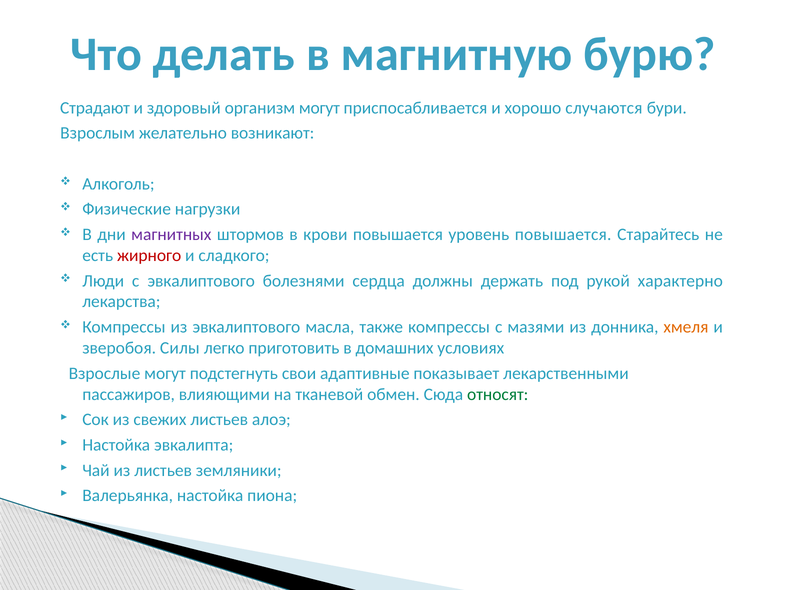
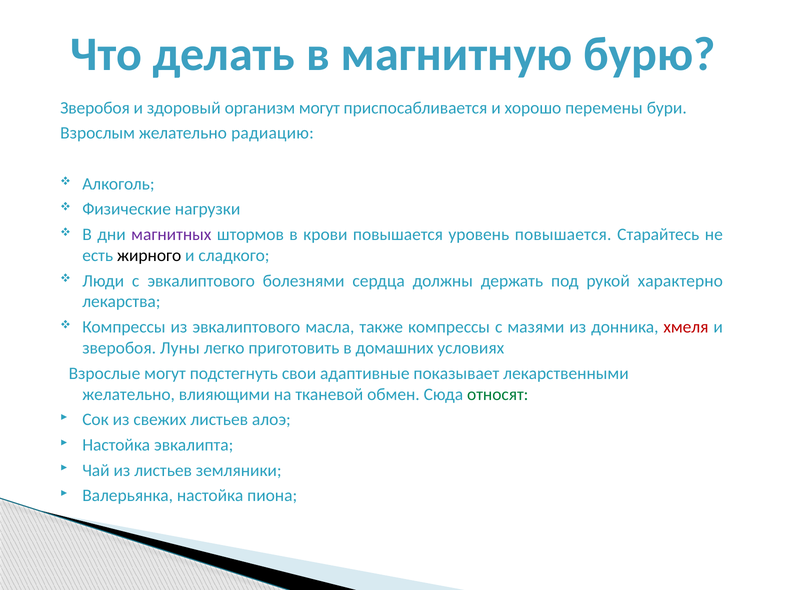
Страдают at (95, 108): Страдают -> Зверобоя
случаются: случаются -> перемены
возникают: возникают -> радиацию
жирного colour: red -> black
хмеля colour: orange -> red
Силы: Силы -> Луны
пассажиров at (129, 394): пассажиров -> желательно
